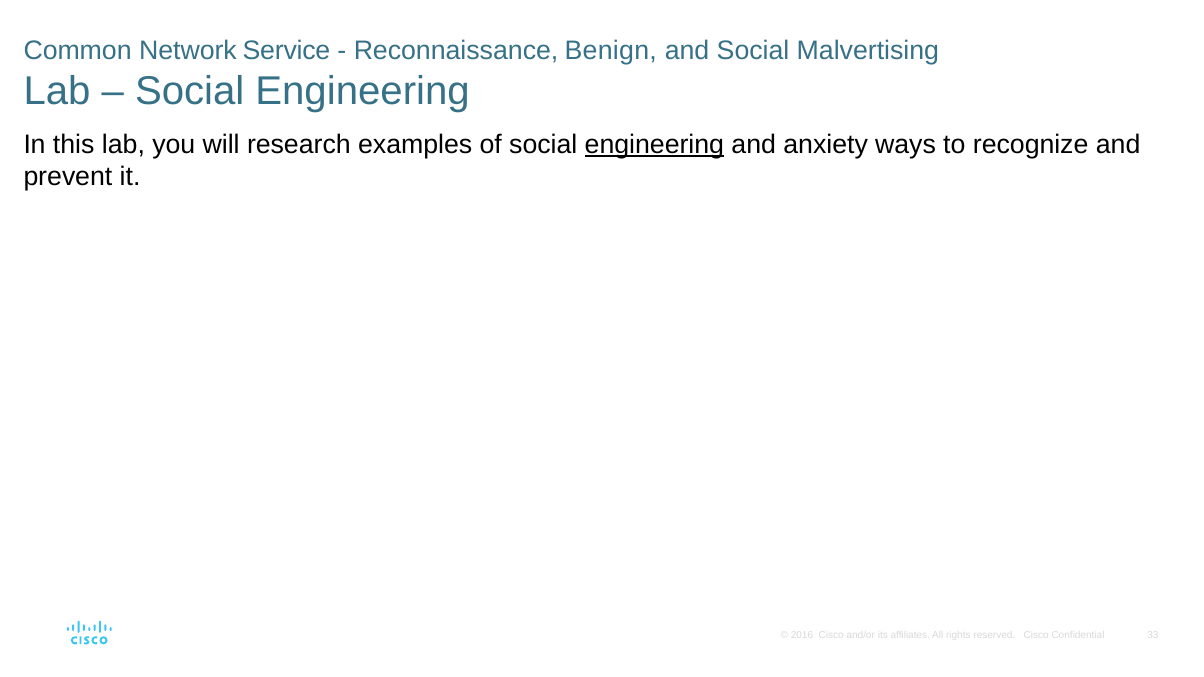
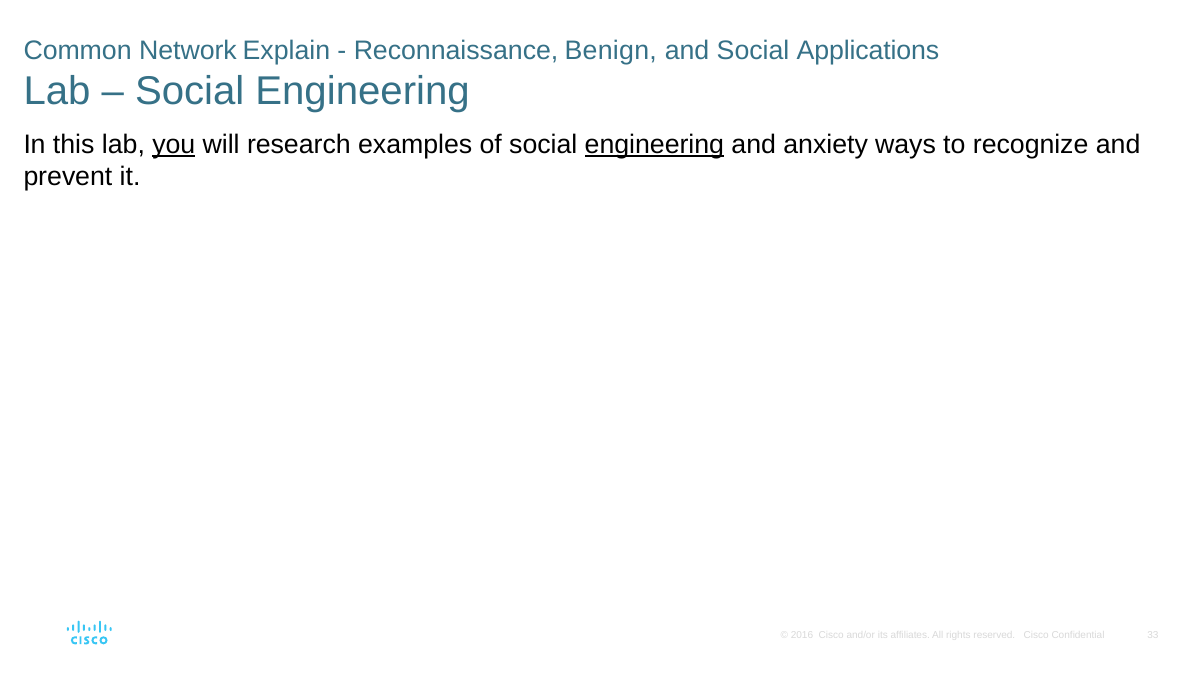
Service: Service -> Explain
Malvertising: Malvertising -> Applications
you underline: none -> present
